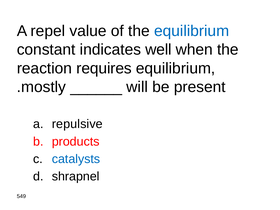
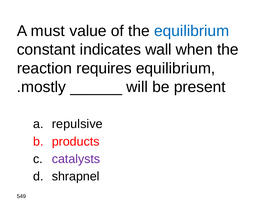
repel: repel -> must
well: well -> wall
catalysts colour: blue -> purple
